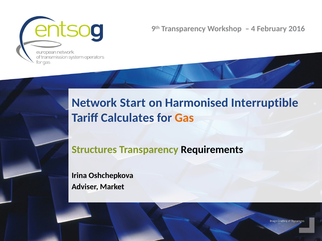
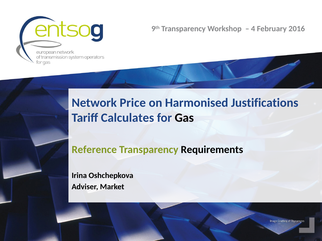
Start: Start -> Price
Interruptible: Interruptible -> Justifications
Gas colour: orange -> black
Structures: Structures -> Reference
